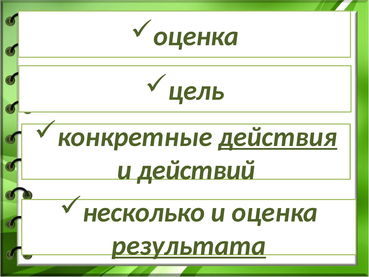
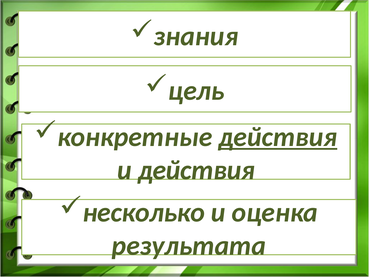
оценка at (196, 36): оценка -> знания
и действий: действий -> действия
результата underline: present -> none
